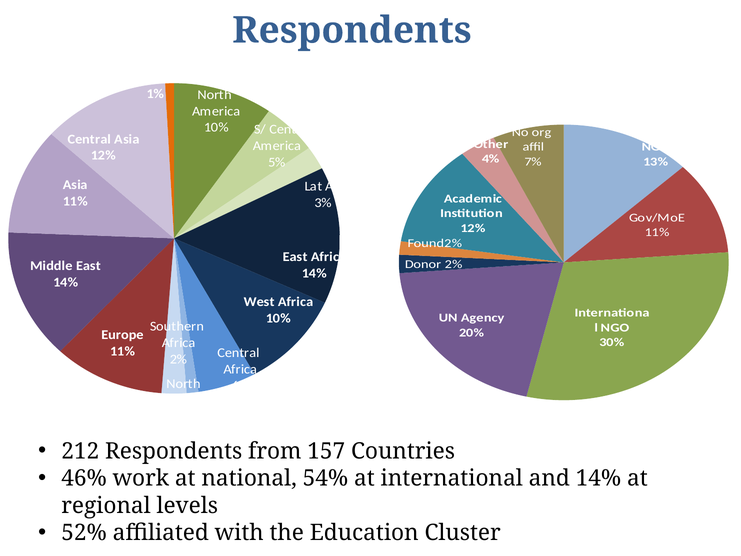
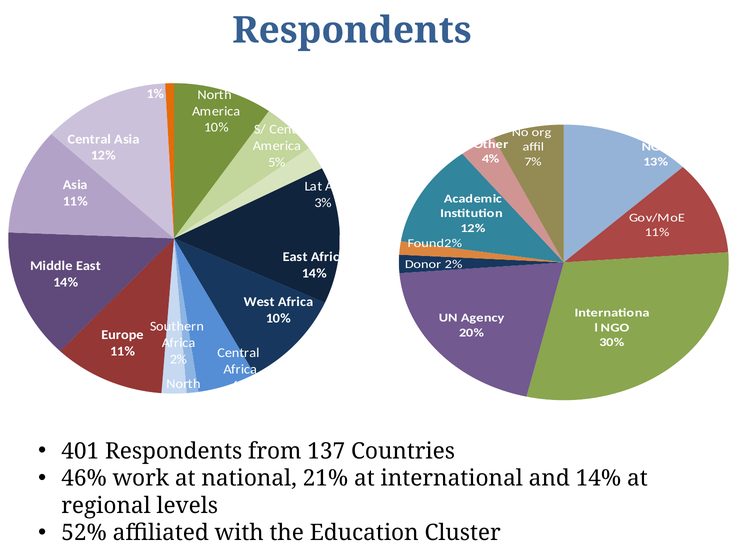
212: 212 -> 401
157: 157 -> 137
54%: 54% -> 21%
